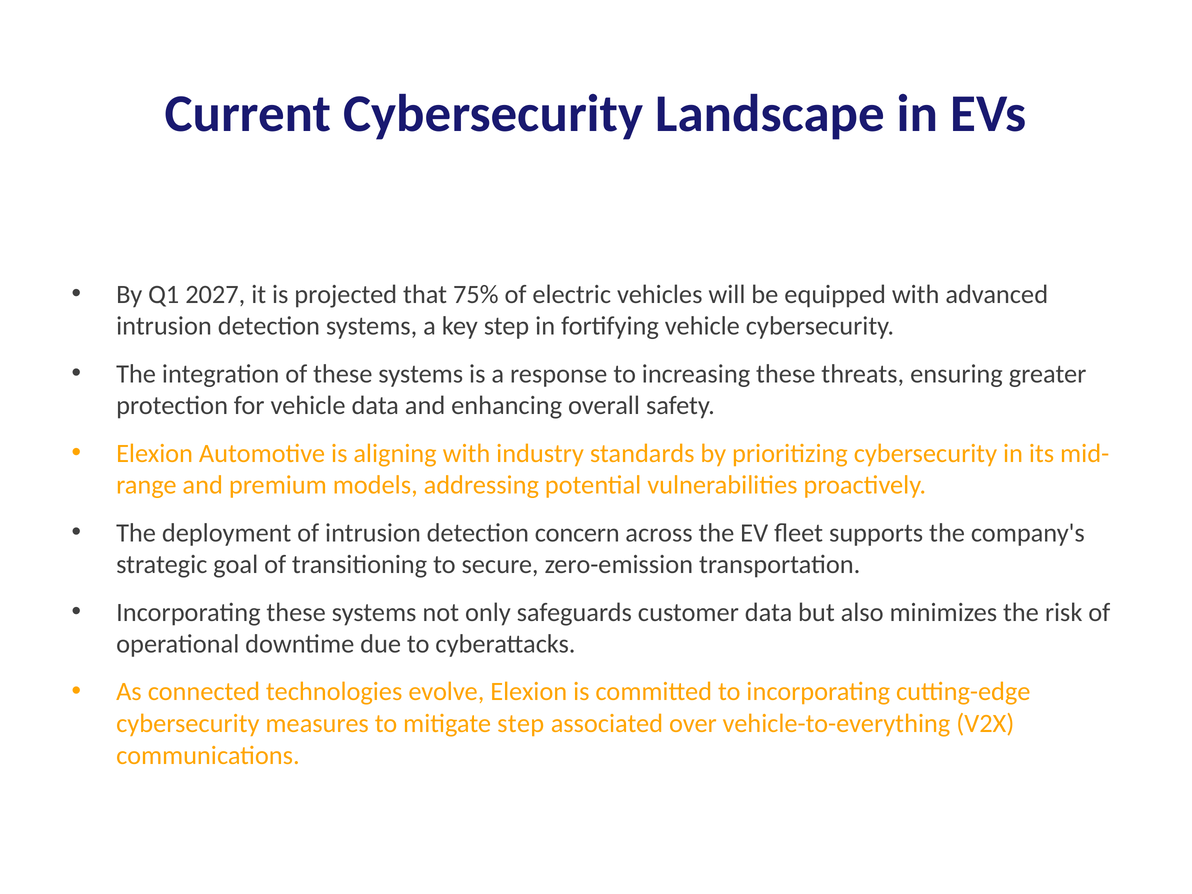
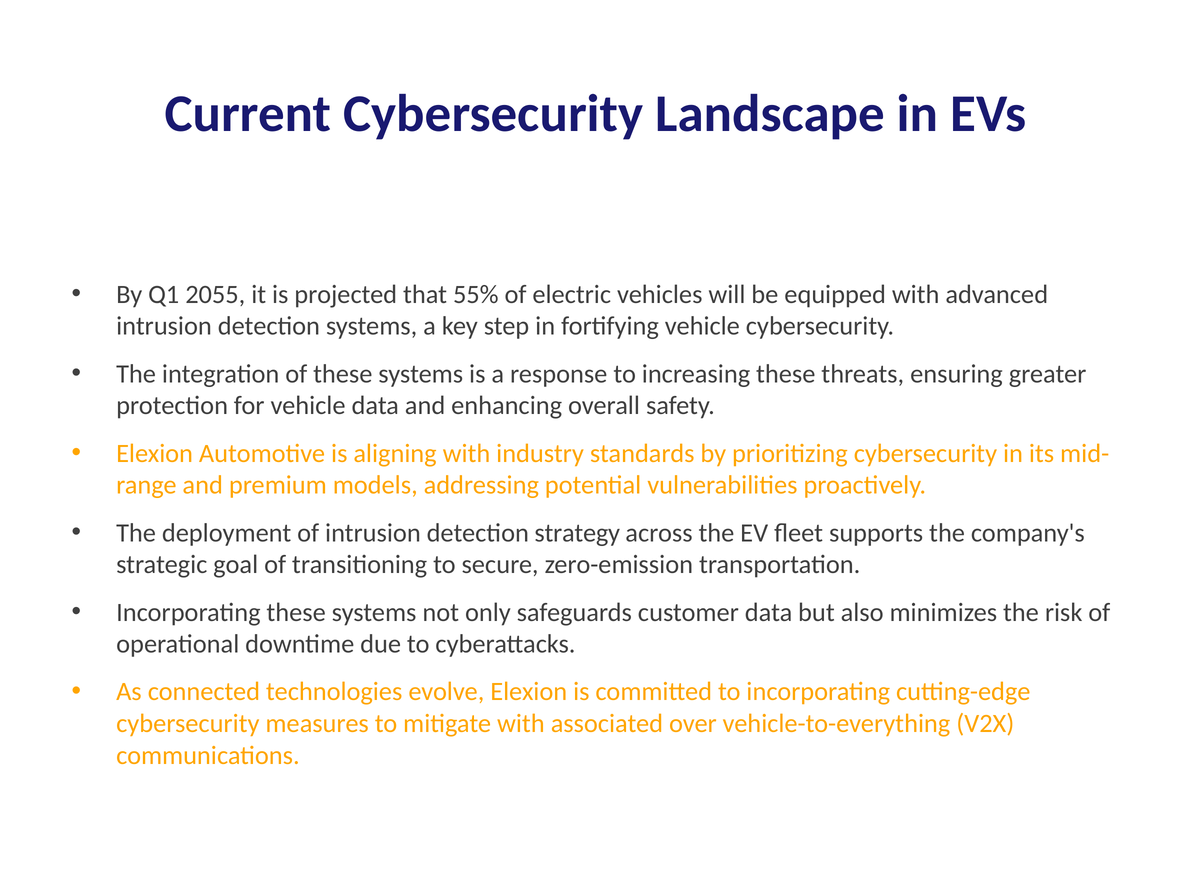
2027: 2027 -> 2055
75%: 75% -> 55%
concern: concern -> strategy
mitigate step: step -> with
